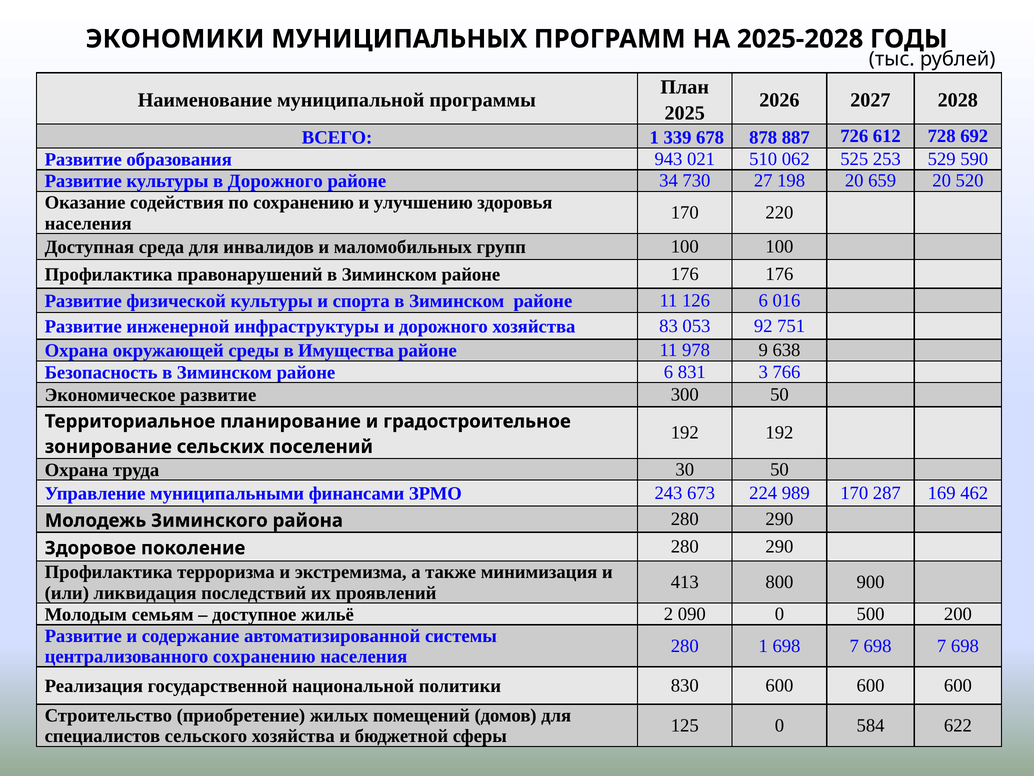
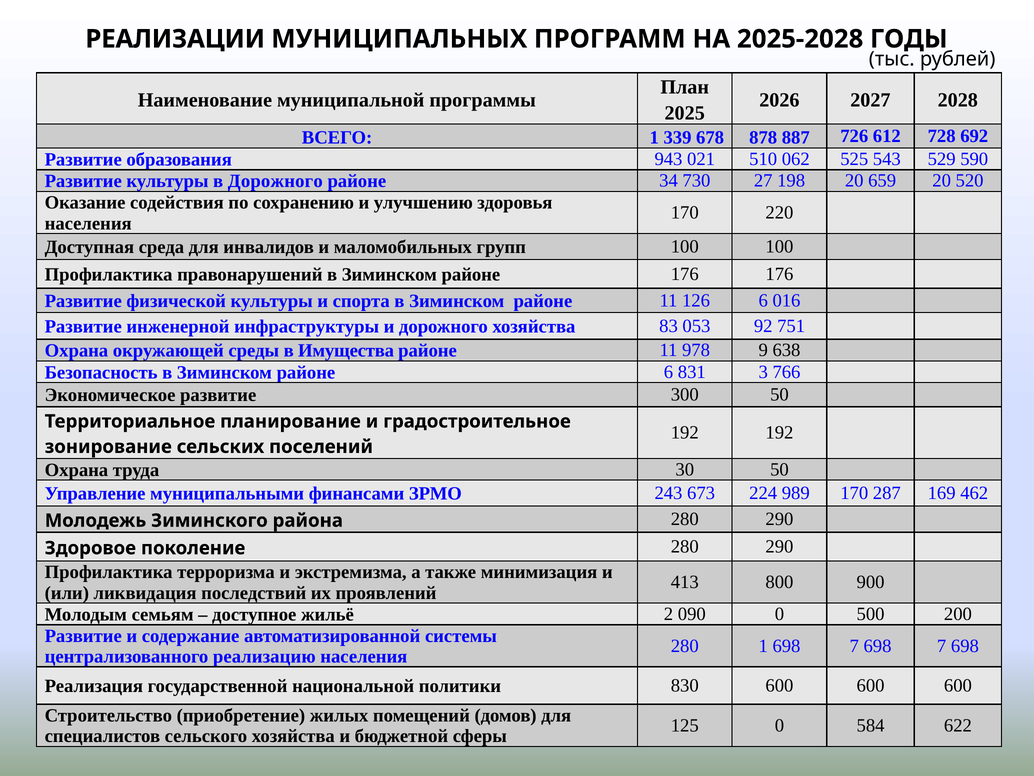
ЭКОНОМИКИ: ЭКОНОМИКИ -> РЕАЛИЗАЦИИ
253: 253 -> 543
централизованного сохранению: сохранению -> реализацию
